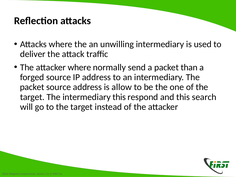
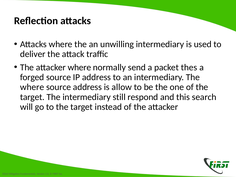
than: than -> thes
packet at (32, 87): packet -> where
intermediary this: this -> still
